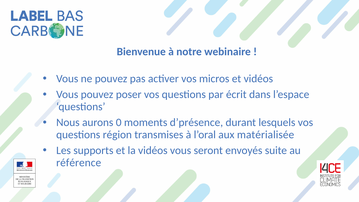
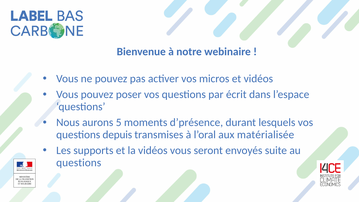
0: 0 -> 5
région: région -> depuis
référence at (79, 163): référence -> questions
